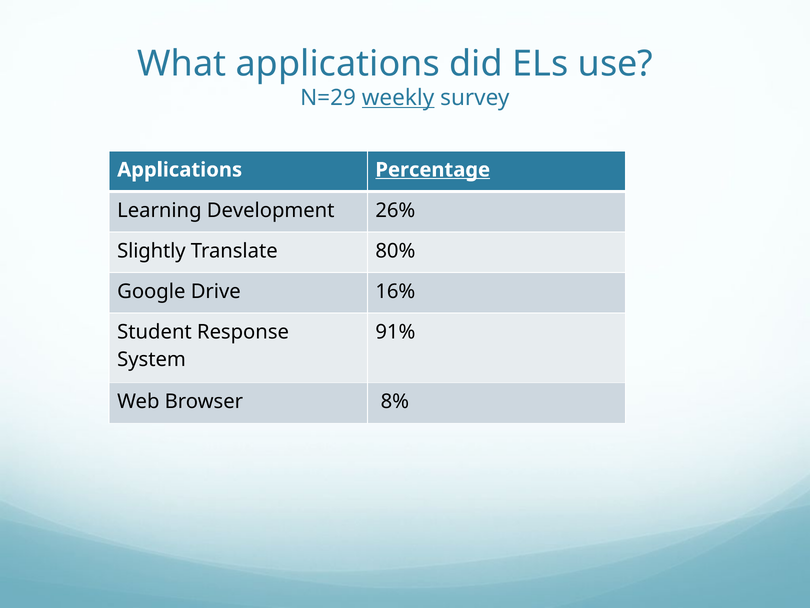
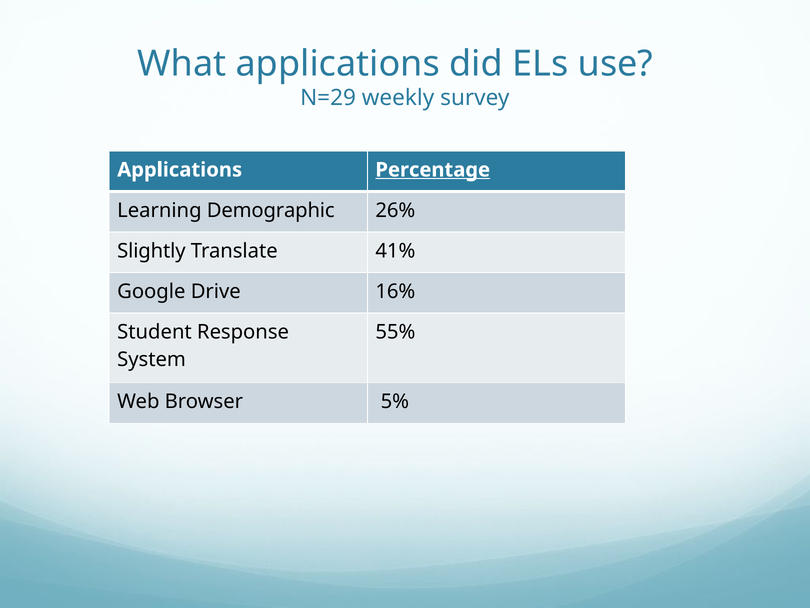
weekly underline: present -> none
Development: Development -> Demographic
80%: 80% -> 41%
91%: 91% -> 55%
8%: 8% -> 5%
